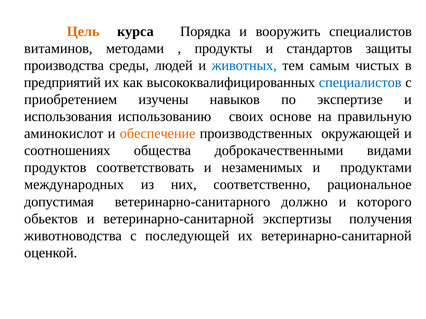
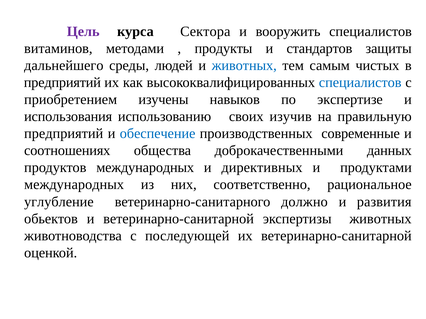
Цель colour: orange -> purple
Порядка: Порядка -> Сектора
производства: производства -> дальнейшего
основе: основе -> изучив
аминокислот at (64, 134): аминокислот -> предприятий
обеспечение colour: orange -> blue
окружающей: окружающей -> современные
видами: видами -> данных
продуктов соответствовать: соответствовать -> международных
незаменимых: незаменимых -> директивных
допустимая: допустимая -> углубление
которого: которого -> развития
экспертизы получения: получения -> животных
